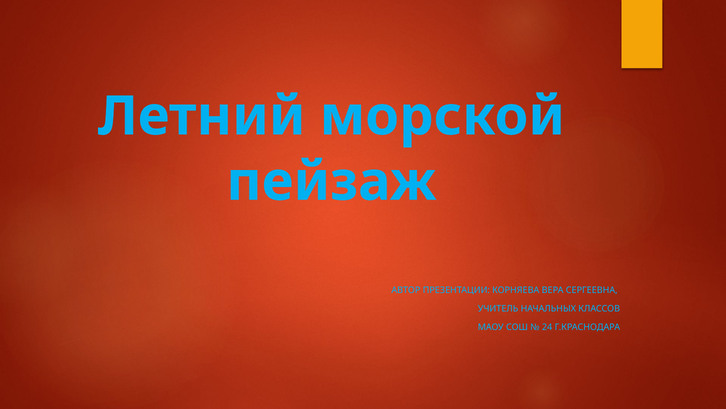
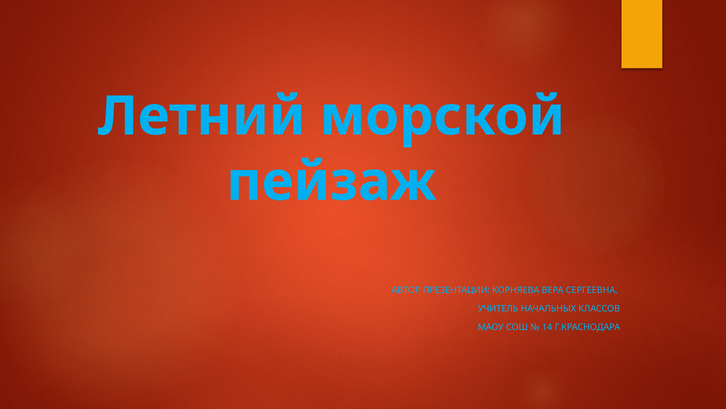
24: 24 -> 14
